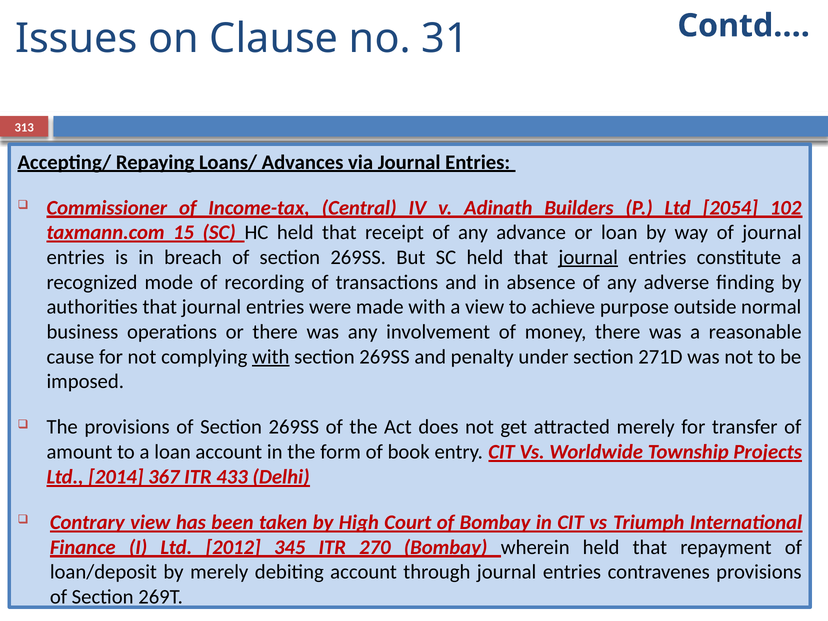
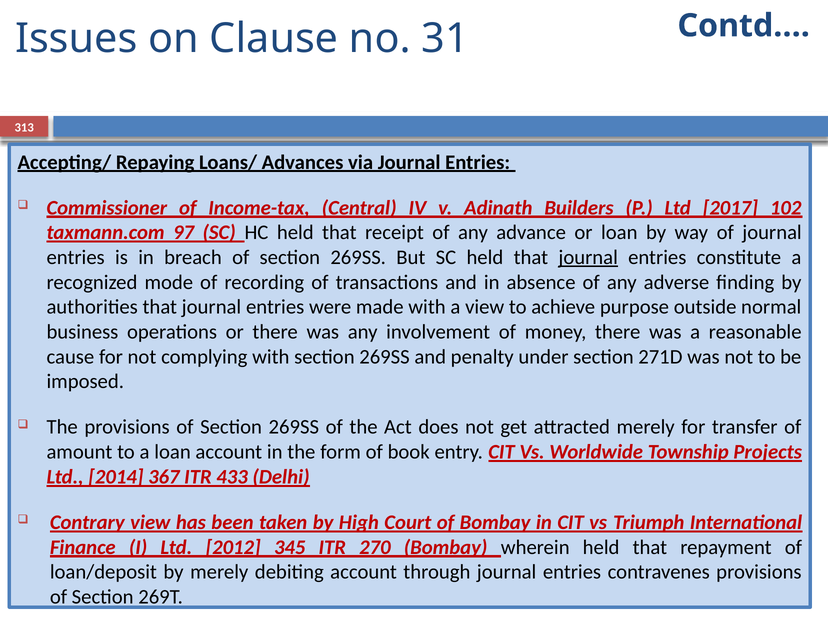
2054: 2054 -> 2017
15: 15 -> 97
with at (271, 357) underline: present -> none
